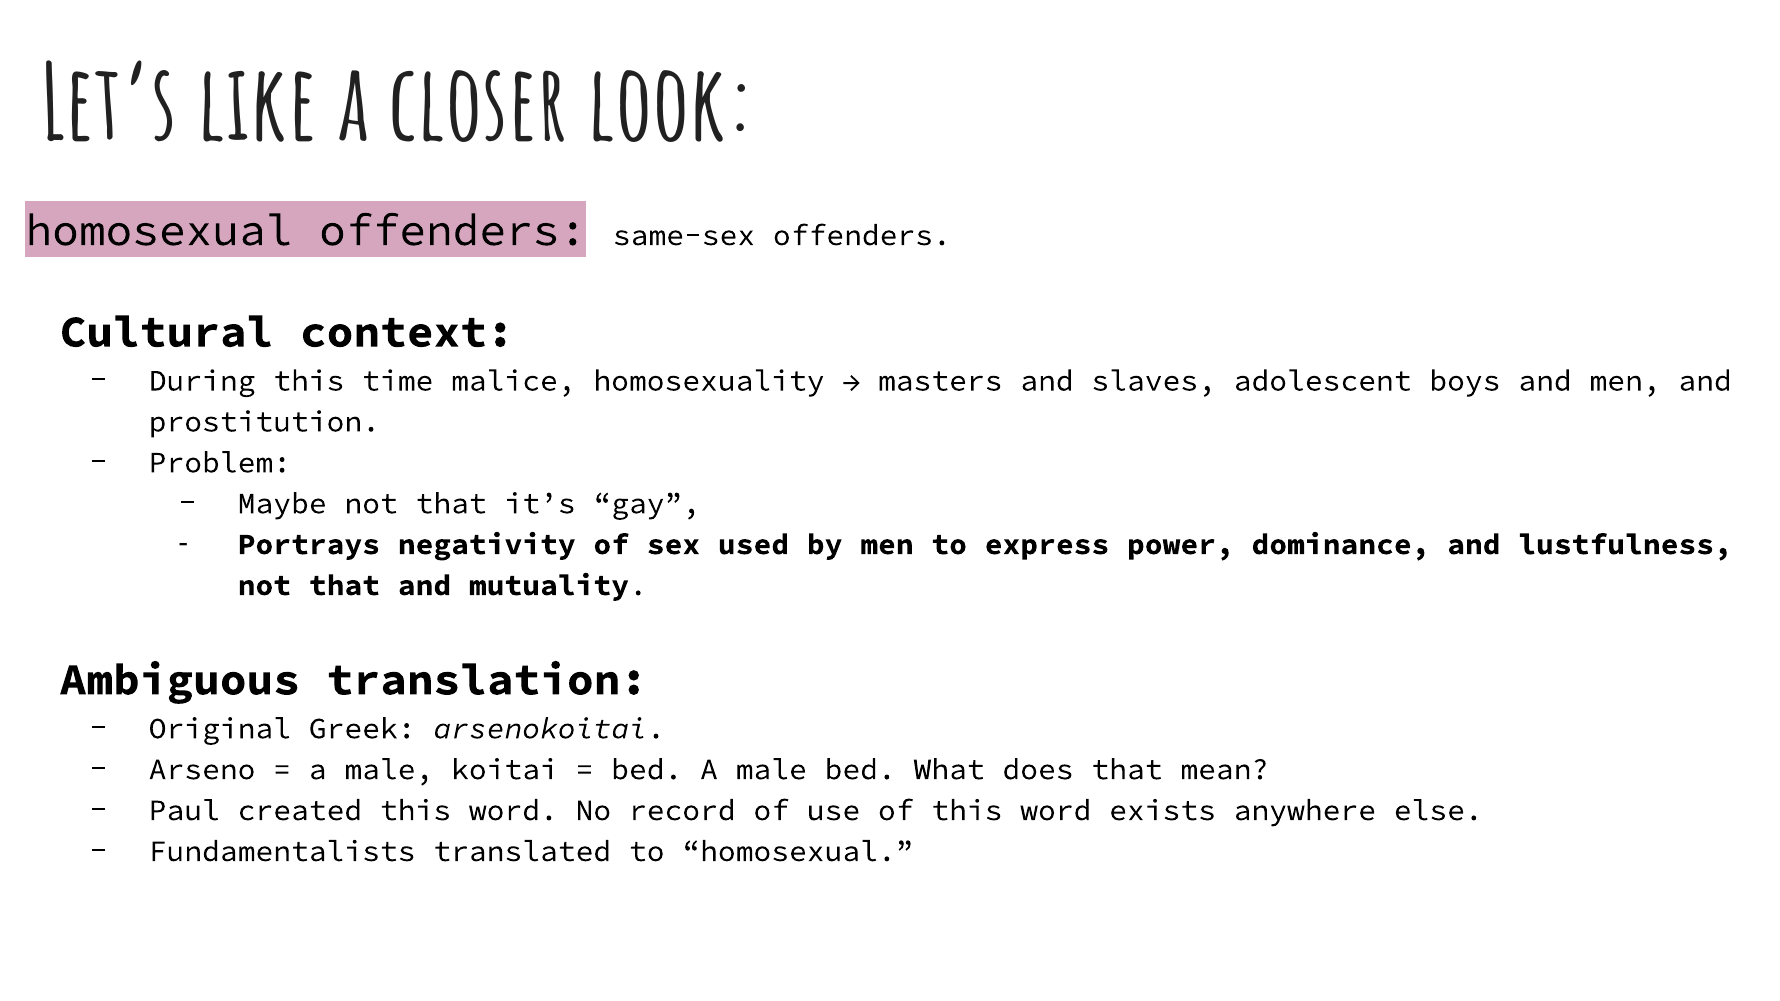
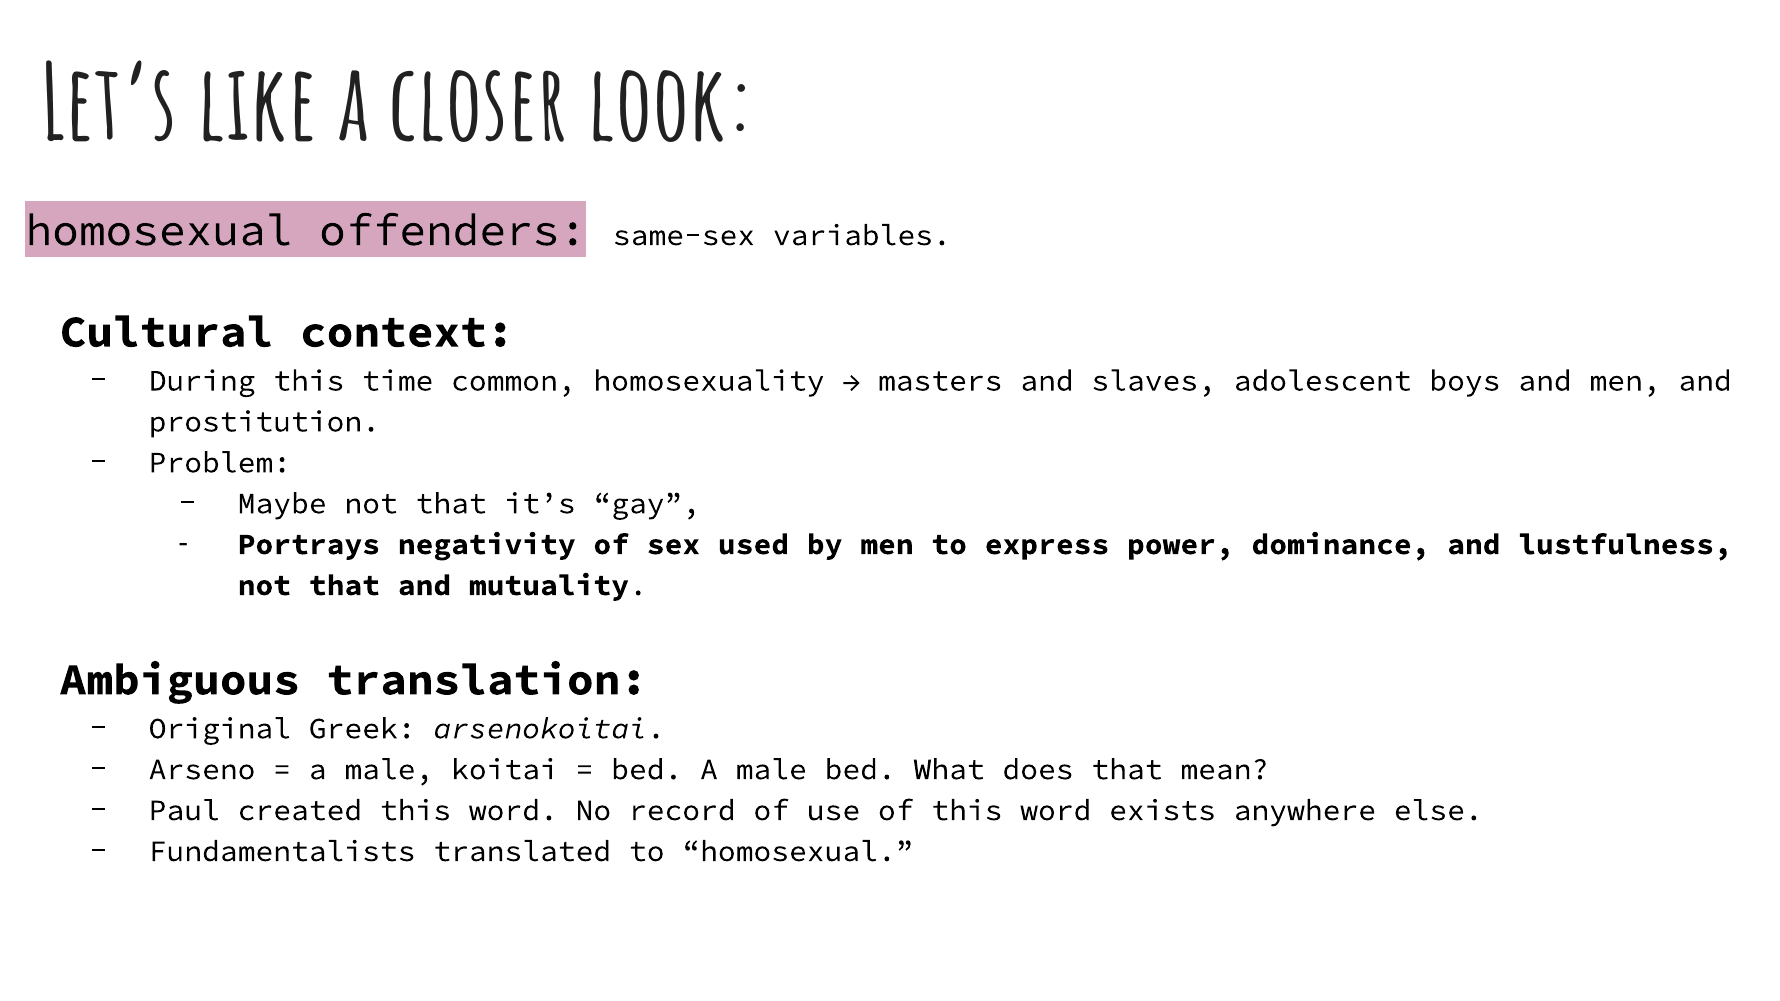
same-sex offenders: offenders -> variables
malice: malice -> common
